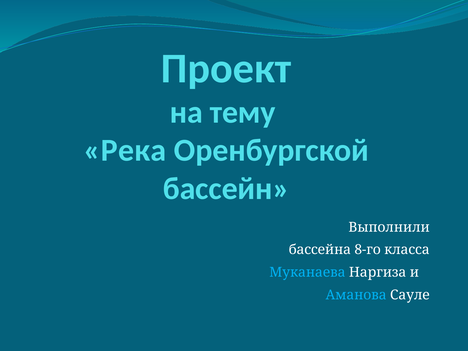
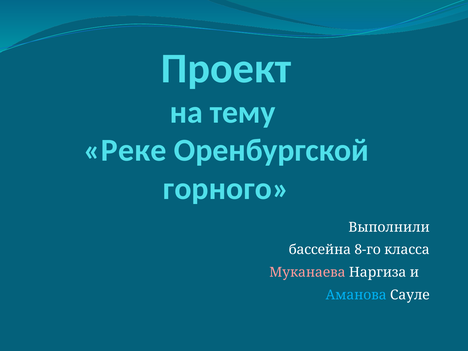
Река: Река -> Реке
бассейн: бассейн -> горного
Муканаева colour: light blue -> pink
